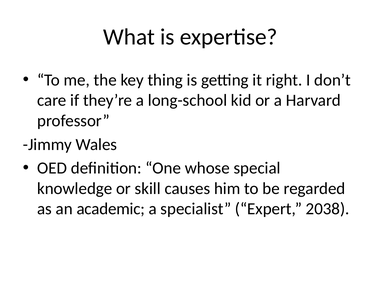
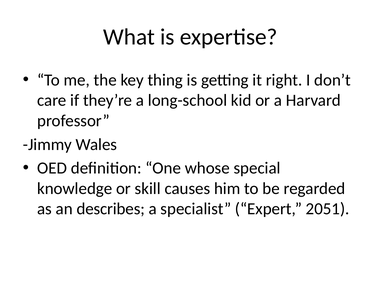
academic: academic -> describes
2038: 2038 -> 2051
